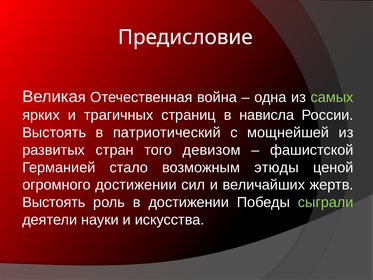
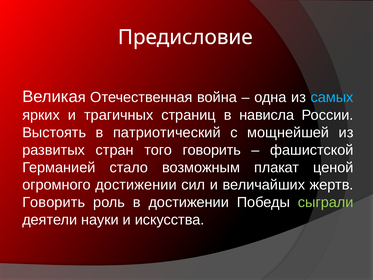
самых colour: light green -> light blue
того девизом: девизом -> говорить
этюды: этюды -> плакат
Выстоять at (54, 202): Выстоять -> Говорить
